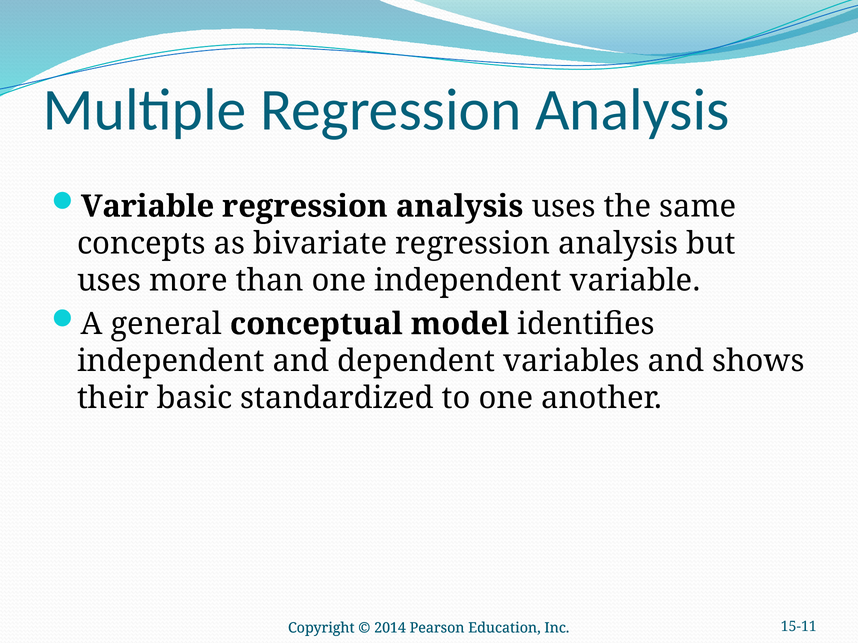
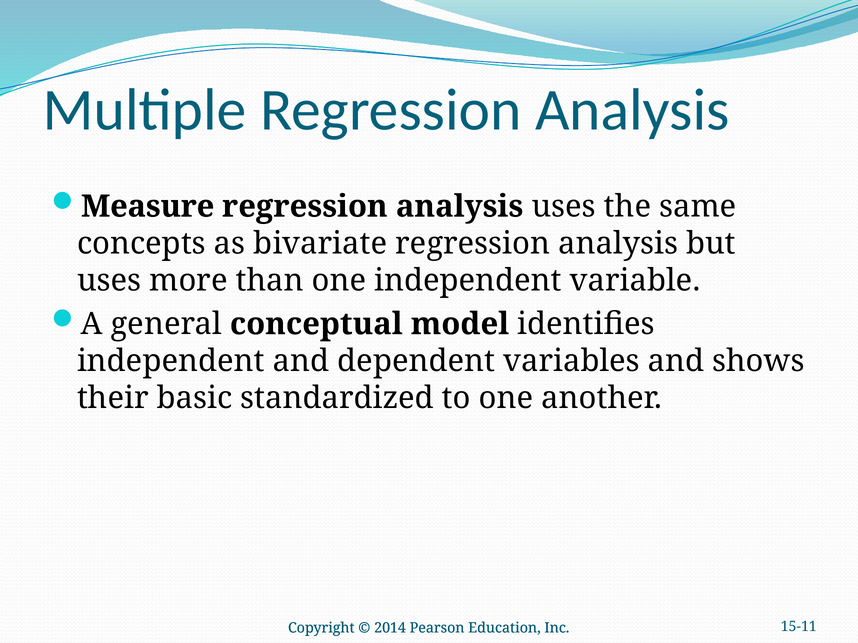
Variable at (148, 207): Variable -> Measure
